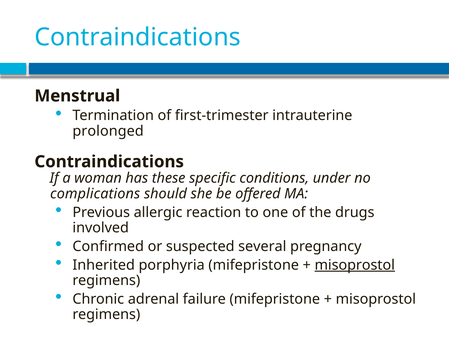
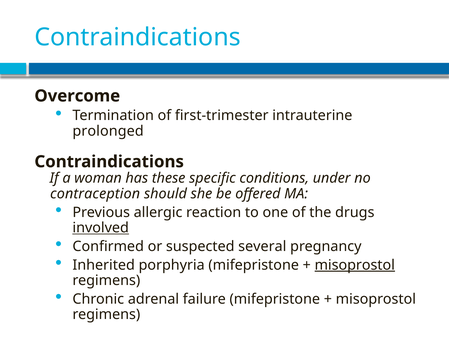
Menstrual: Menstrual -> Overcome
complications: complications -> contraception
involved underline: none -> present
